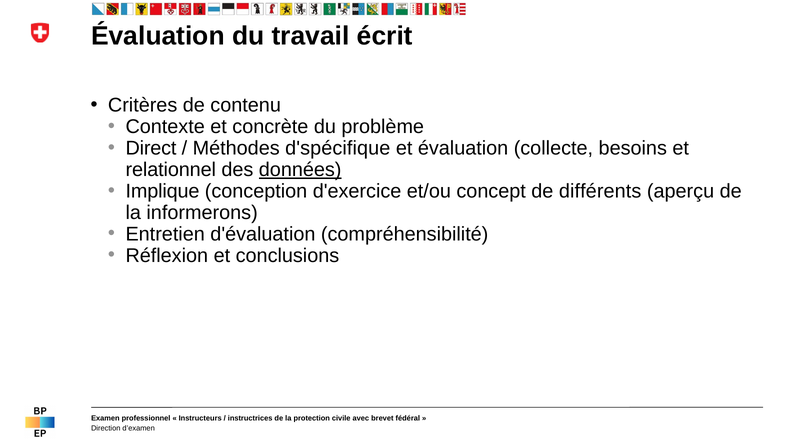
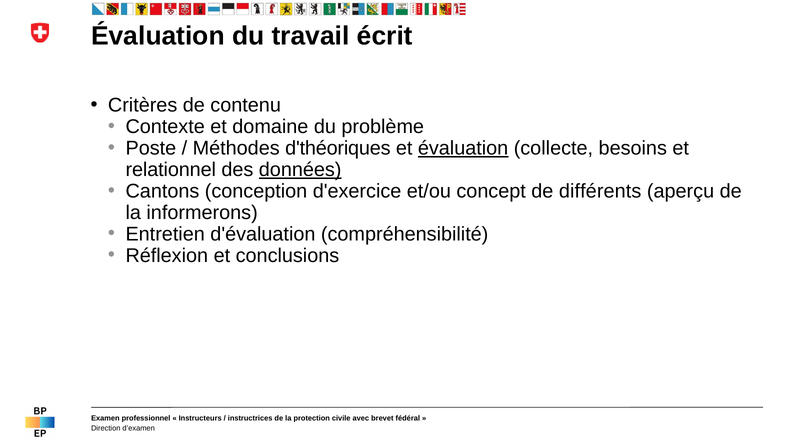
concrète: concrète -> domaine
Direct: Direct -> Poste
d'spécifique: d'spécifique -> d'théoriques
évaluation at (463, 148) underline: none -> present
Implique: Implique -> Cantons
